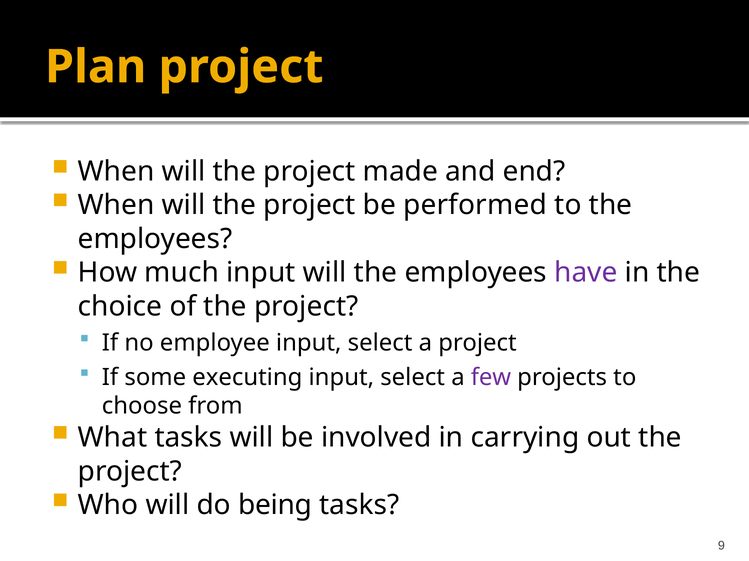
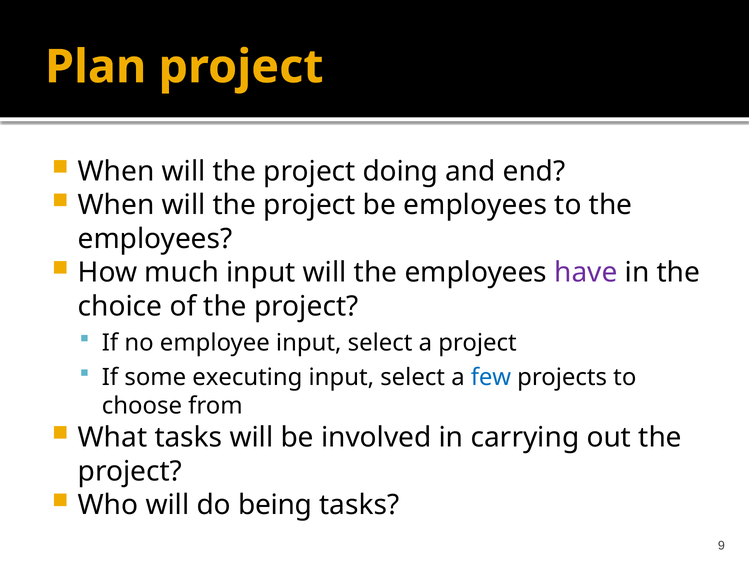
made: made -> doing
be performed: performed -> employees
few colour: purple -> blue
